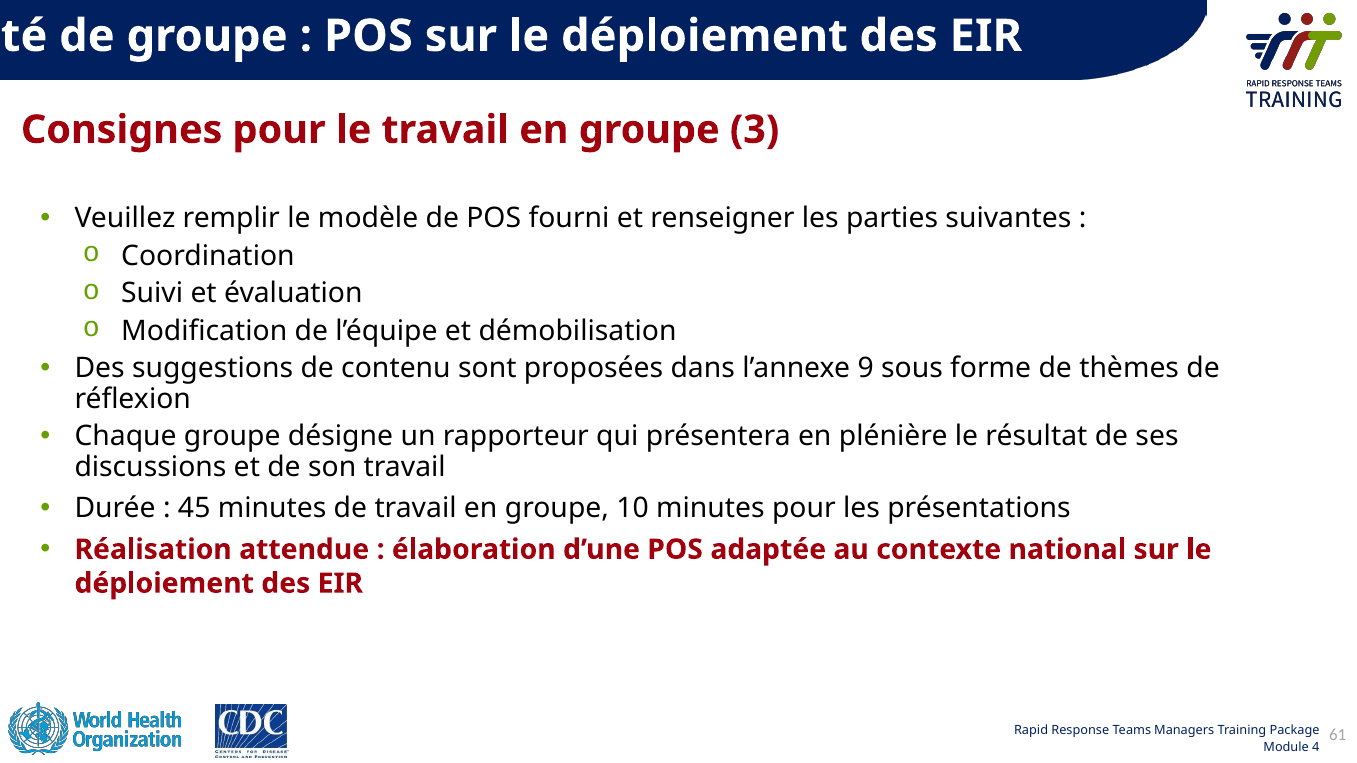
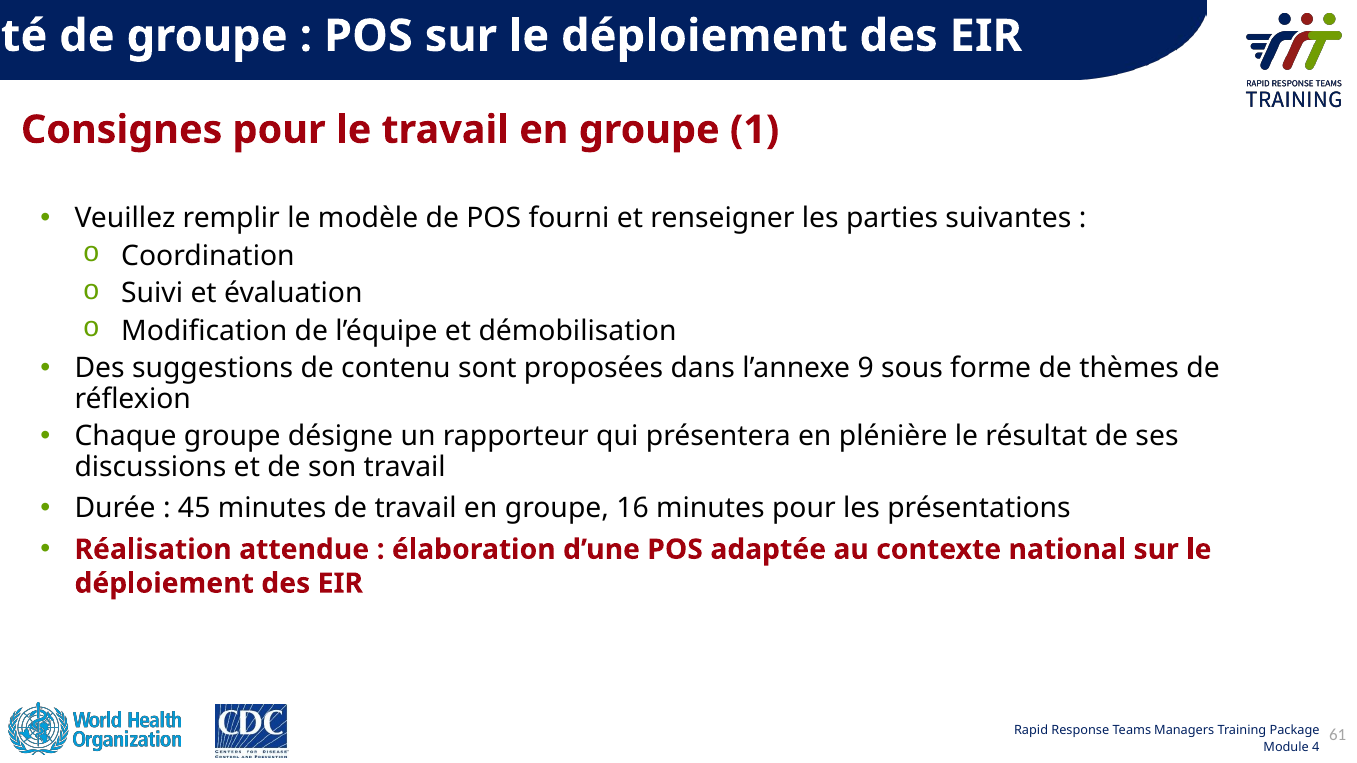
3: 3 -> 1
10: 10 -> 16
